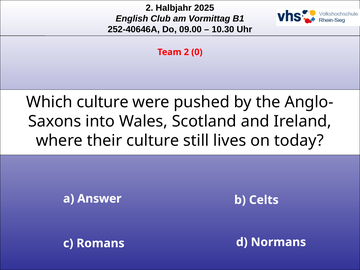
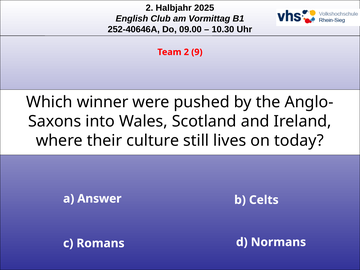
0: 0 -> 9
Which culture: culture -> winner
